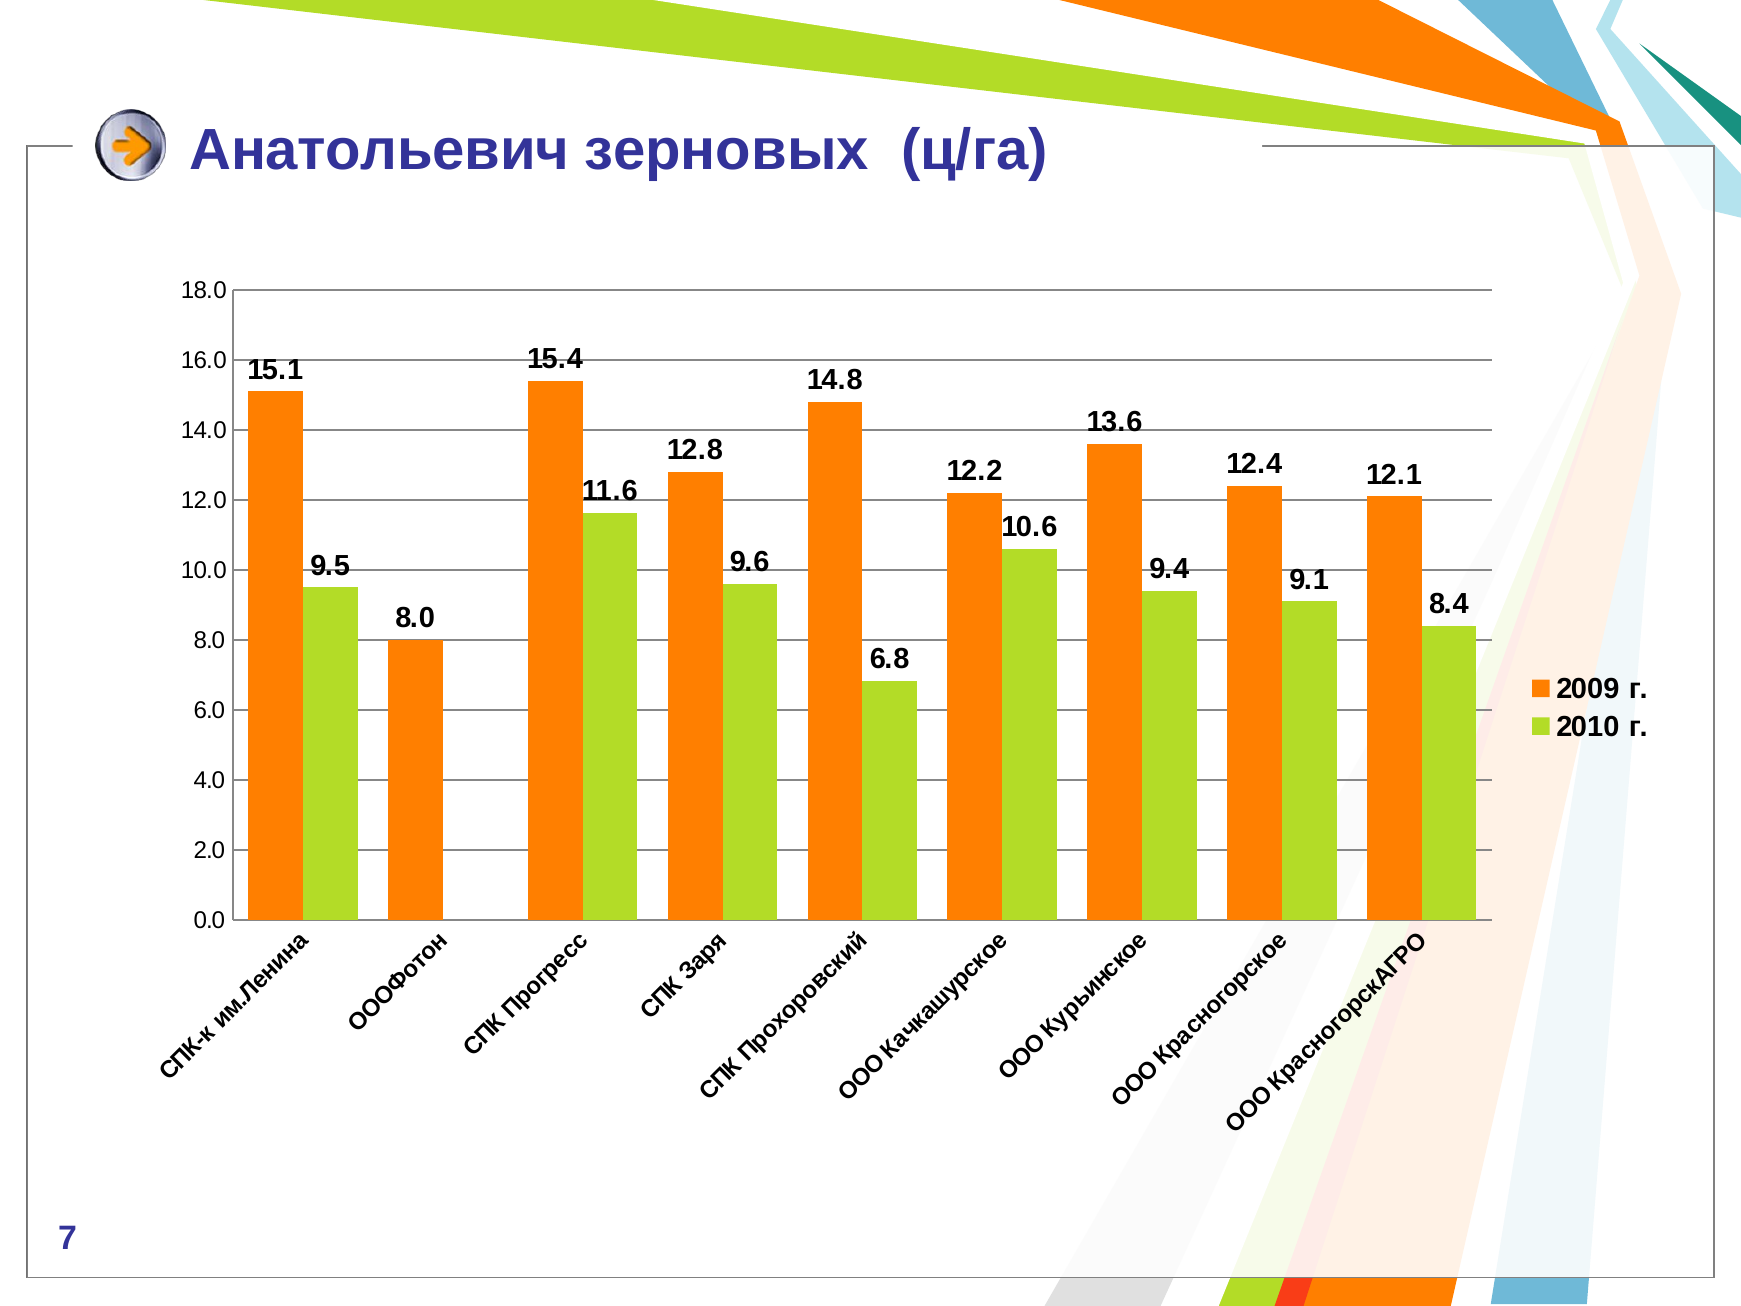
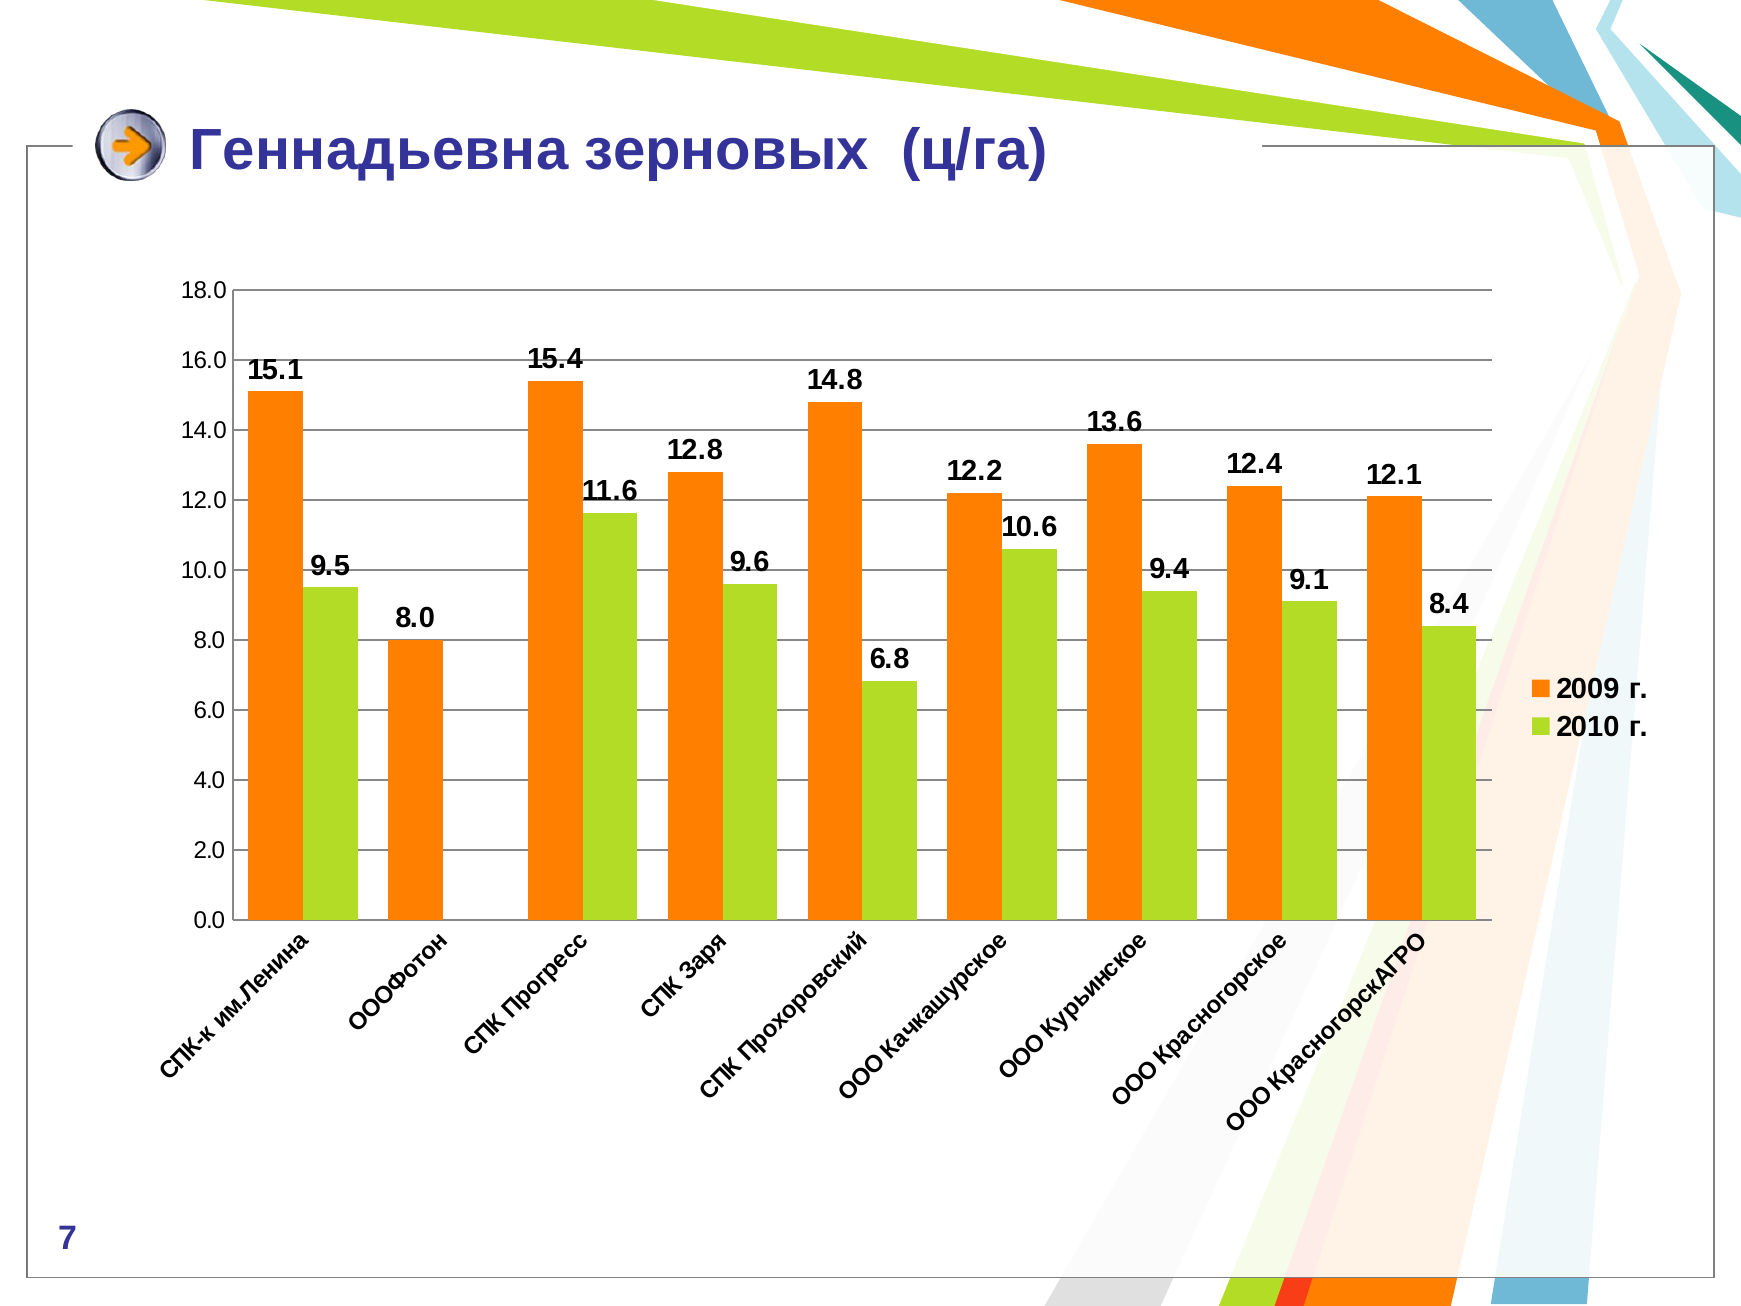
Анатольевич: Анатольевич -> Геннадьевна
